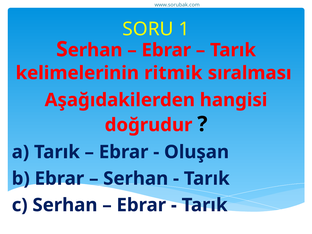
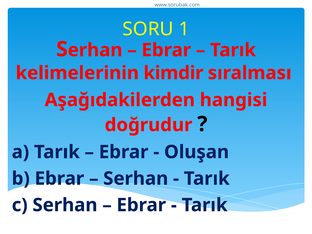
ritmik: ritmik -> kimdir
